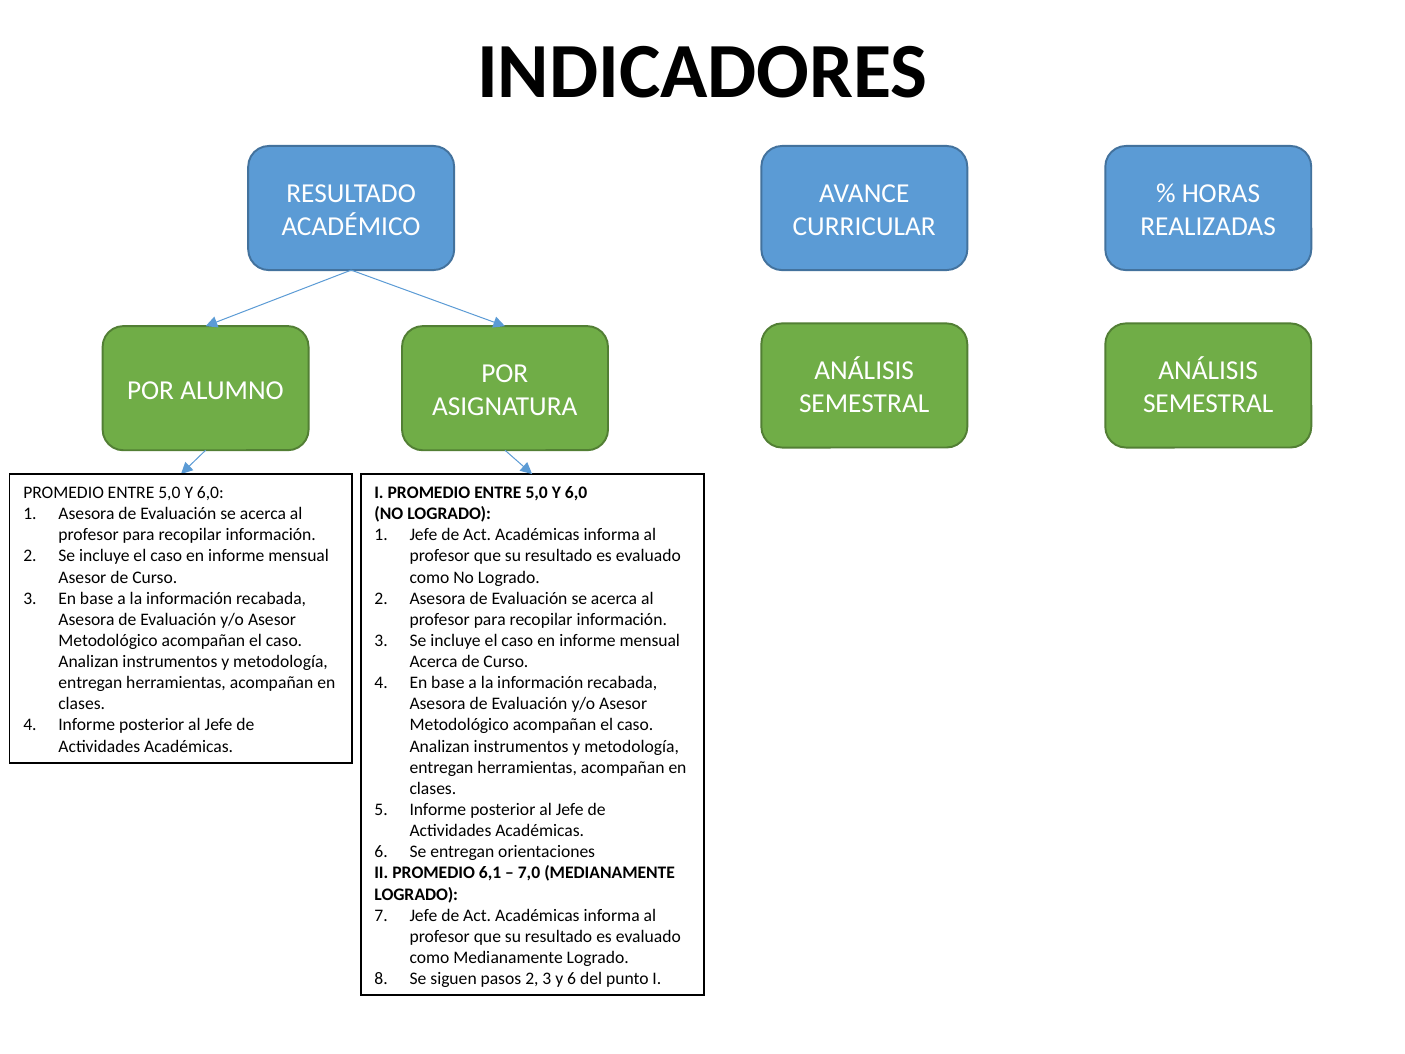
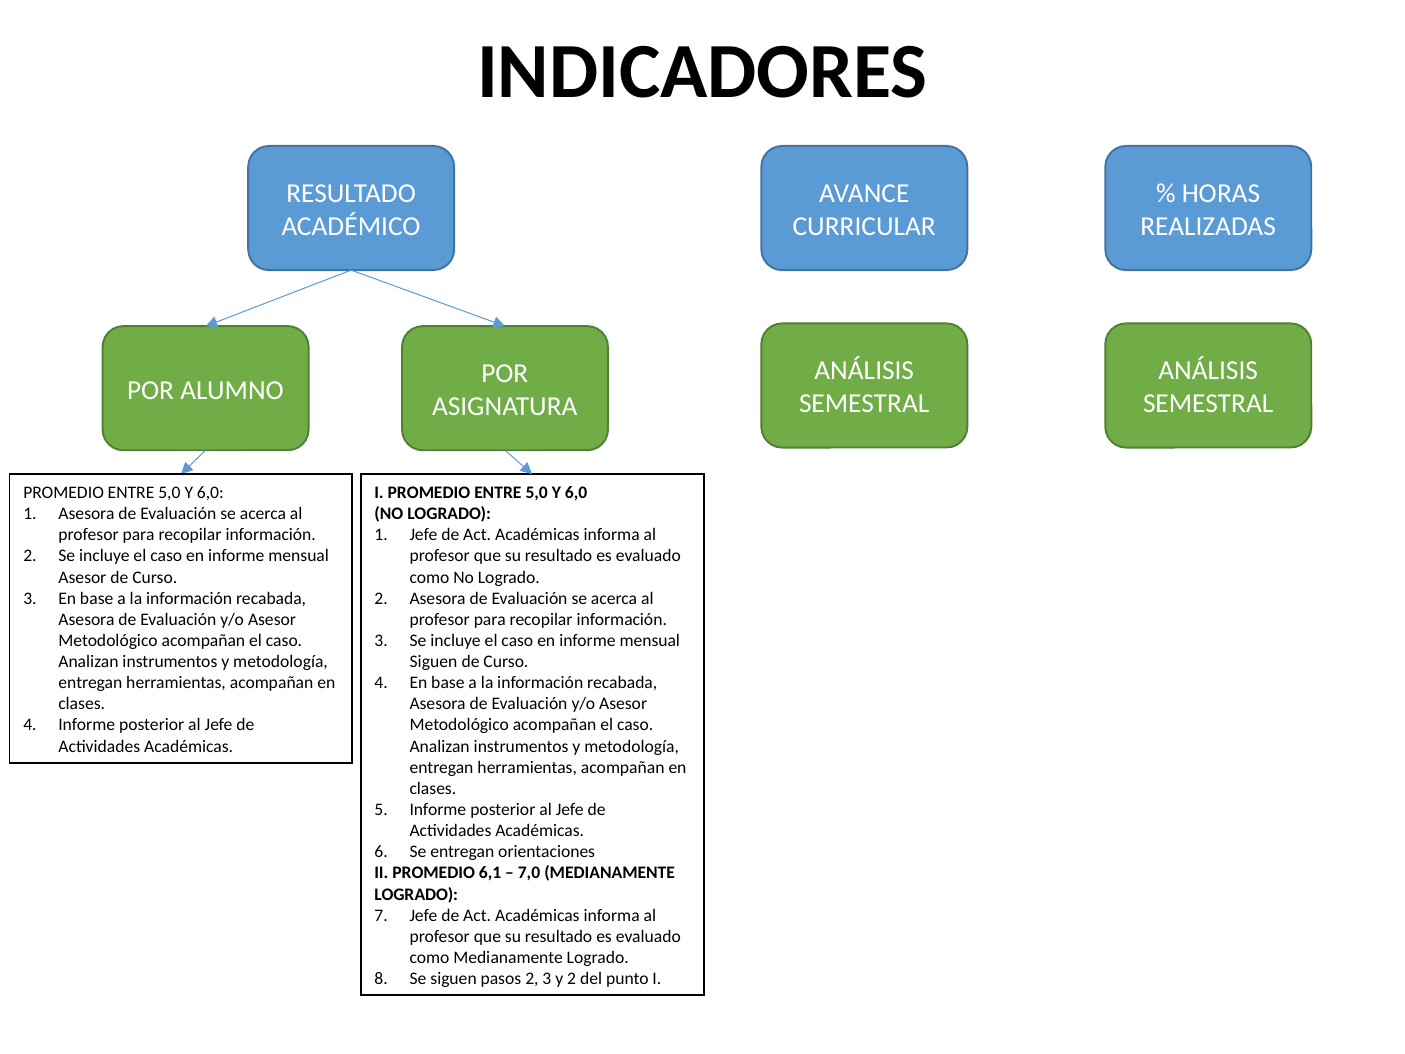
Acerca at (434, 662): Acerca -> Siguen
y 6: 6 -> 2
